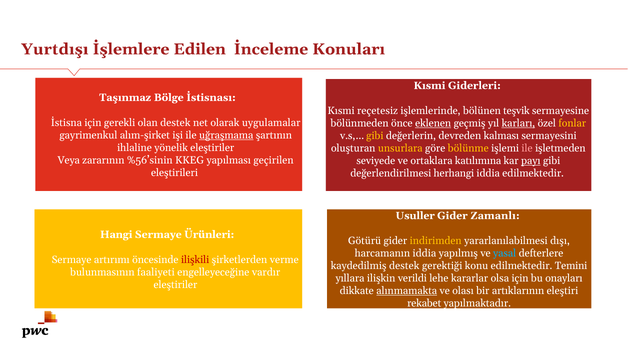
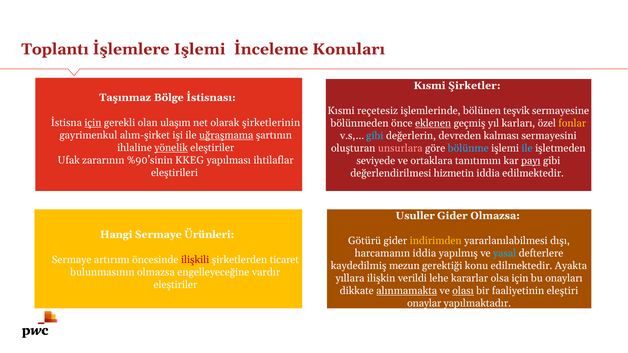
Yurtdışı: Yurtdışı -> Toplantı
İşlemlere Edilen: Edilen -> Işlemi
Giderleri: Giderleri -> Şirketler
için at (93, 123) underline: none -> present
olan destek: destek -> ulaşım
uygulamalar: uygulamalar -> şirketlerinin
karları underline: present -> none
gibi at (375, 136) colour: yellow -> light blue
yönelik underline: none -> present
unsurlara colour: yellow -> pink
bölünme colour: yellow -> light blue
ile at (527, 148) colour: pink -> light blue
Veya: Veya -> Ufak
%56’sinin: %56’sinin -> %90’sinin
geçirilen: geçirilen -> ihtilaflar
katılımına: katılımına -> tanıtımını
herhangi: herhangi -> hizmetin
Gider Zamanlı: Zamanlı -> Olmazsa
verme: verme -> ticaret
kaydedilmiş destek: destek -> mezun
Temini: Temini -> Ayakta
bulunmasının faaliyeti: faaliyeti -> olmazsa
olası underline: none -> present
artıklarının: artıklarının -> faaliyetinin
rekabet: rekabet -> onaylar
